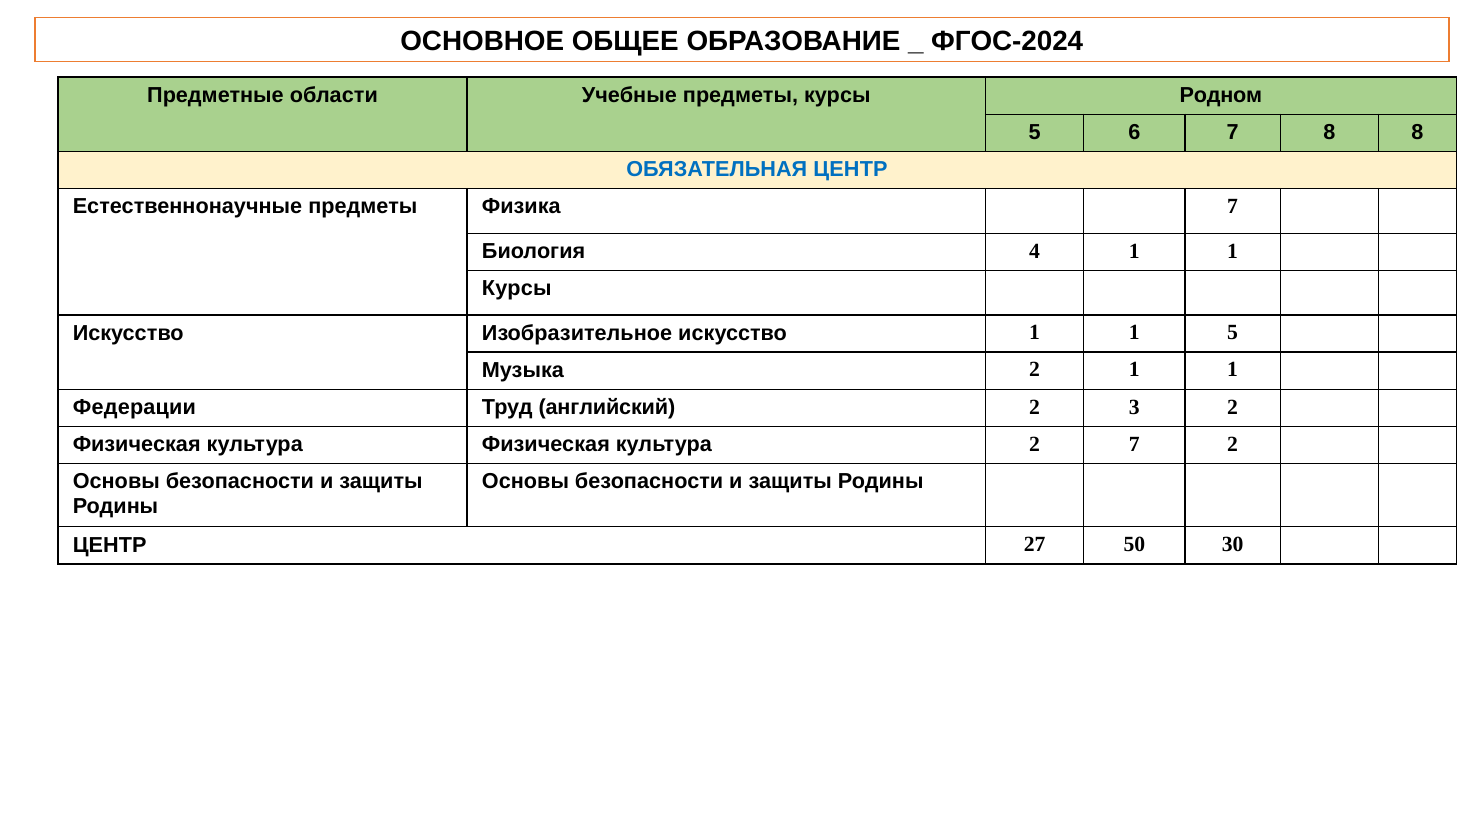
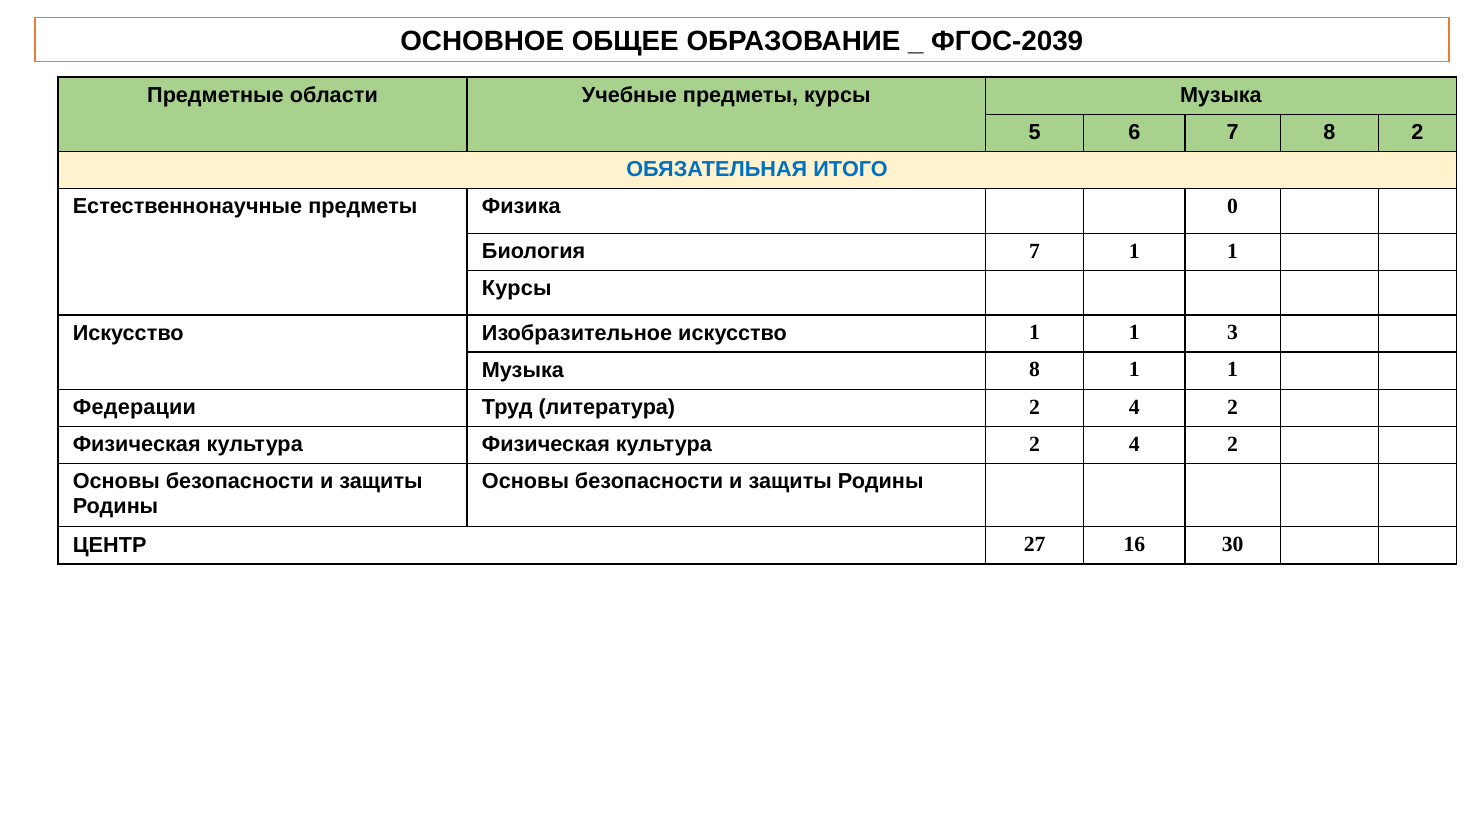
ФГОС-2024: ФГОС-2024 -> ФГОС-2039
курсы Родном: Родном -> Музыка
8 8: 8 -> 2
ОБЯЗАТЕЛЬНАЯ ЦЕНТР: ЦЕНТР -> ИТОГО
Физика 7: 7 -> 0
Биология 4: 4 -> 7
1 5: 5 -> 3
Музыка 2: 2 -> 8
английский: английский -> литература
3 at (1134, 407): 3 -> 4
культура 2 7: 7 -> 4
50: 50 -> 16
